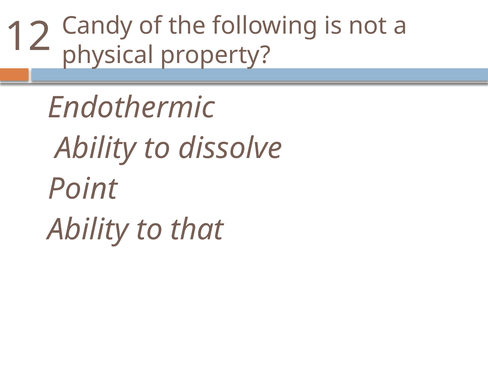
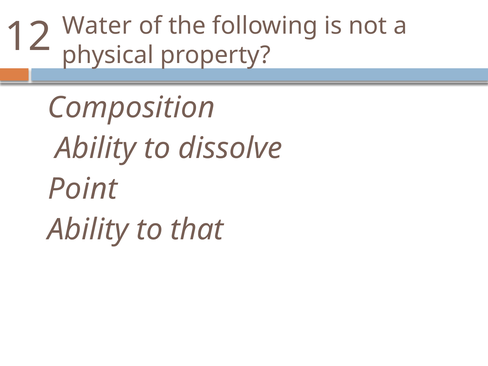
Candy: Candy -> Water
Endothermic: Endothermic -> Composition
